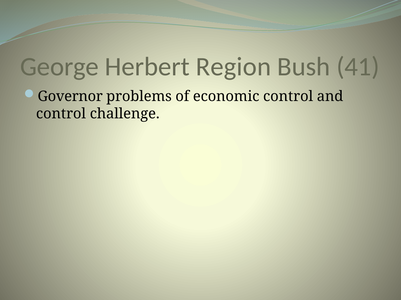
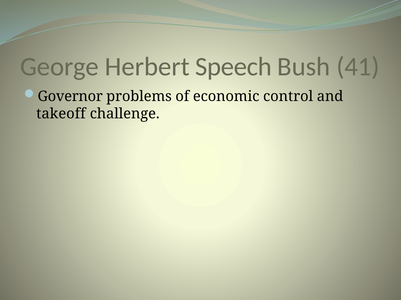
Region: Region -> Speech
control at (61, 114): control -> takeoff
